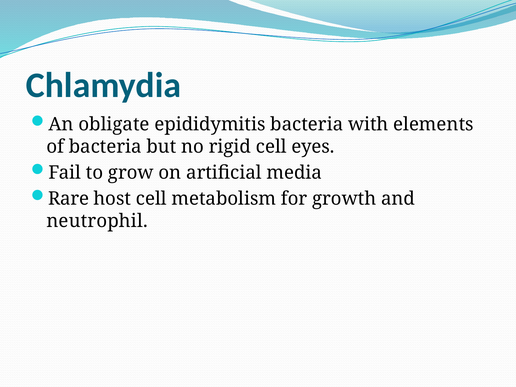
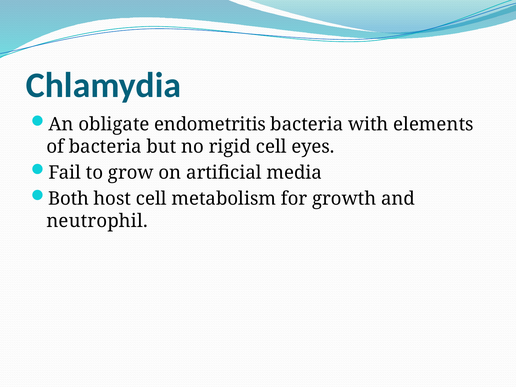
epididymitis: epididymitis -> endometritis
Rare: Rare -> Both
